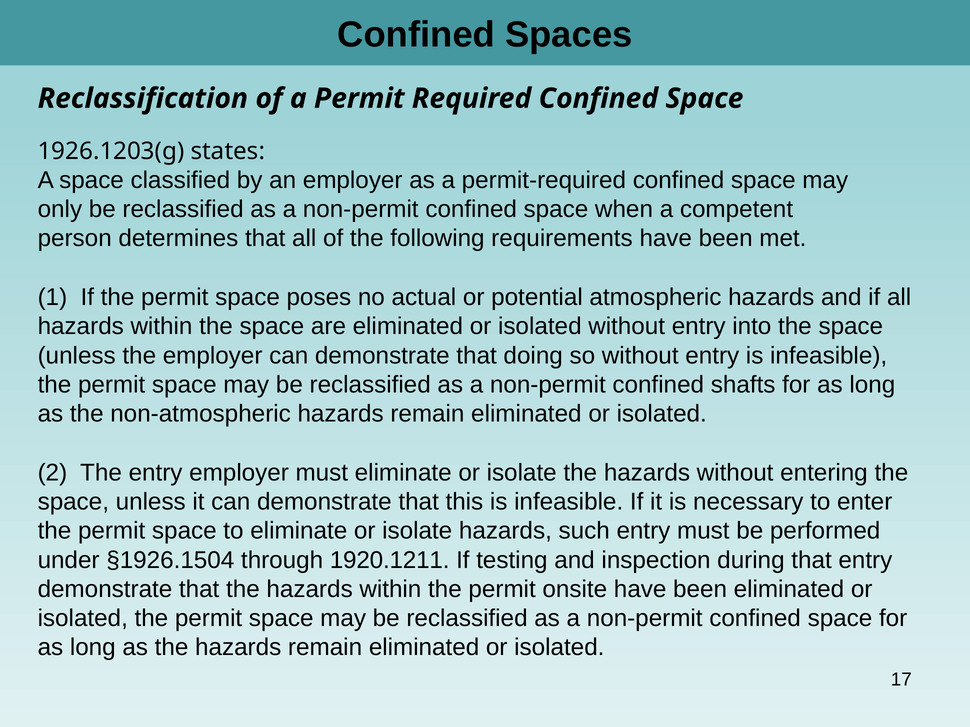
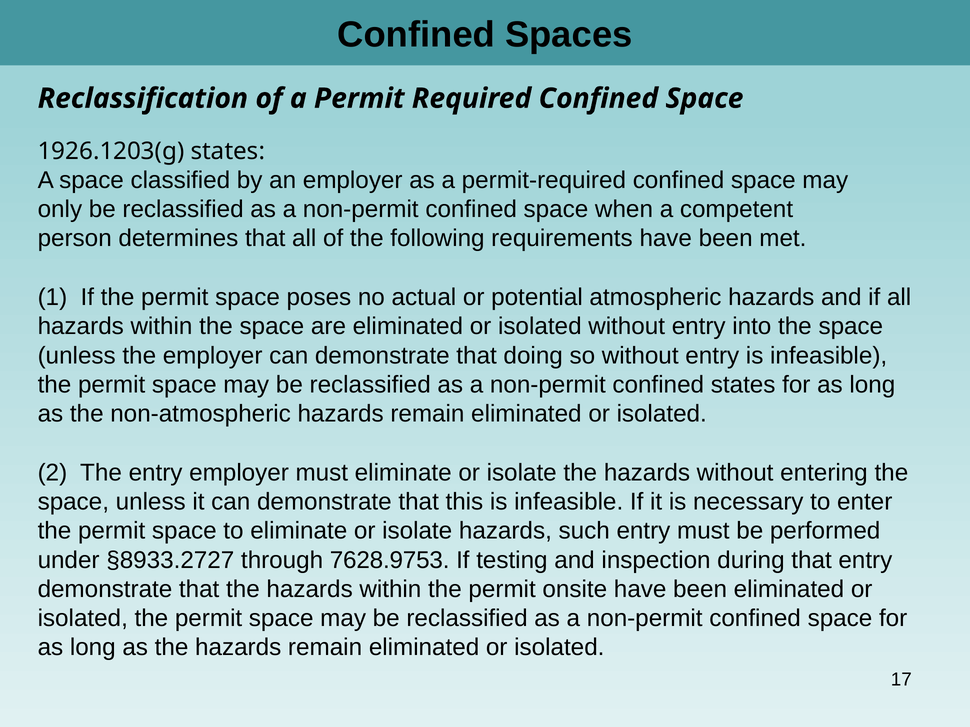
confined shafts: shafts -> states
§1926.1504: §1926.1504 -> §8933.2727
1920.1211: 1920.1211 -> 7628.9753
